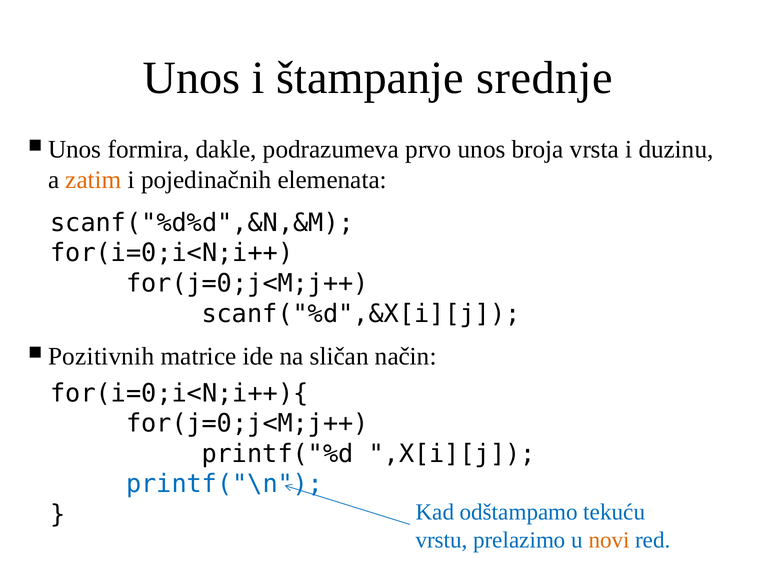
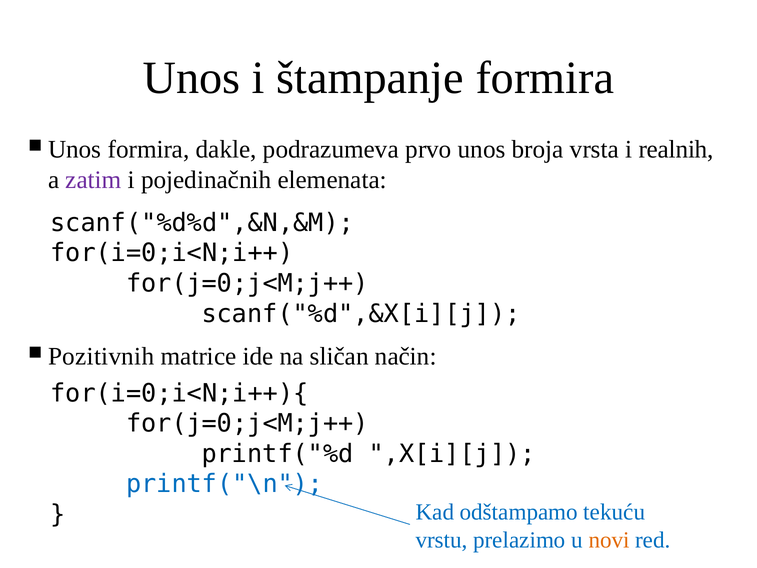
štampanje srednje: srednje -> formira
duzinu: duzinu -> realnih
zatim colour: orange -> purple
